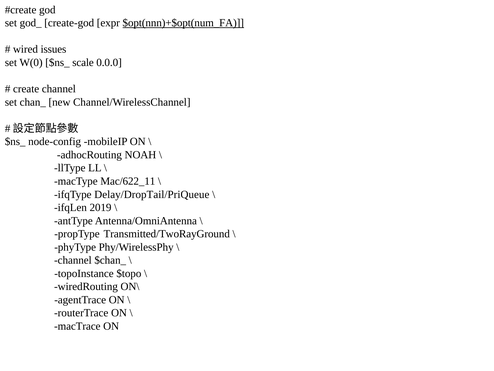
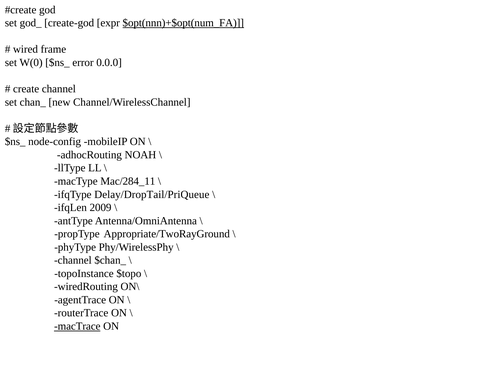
issues: issues -> frame
scale: scale -> error
Mac/622_11: Mac/622_11 -> Mac/284_11
2019: 2019 -> 2009
Transmitted/TwoRayGround: Transmitted/TwoRayGround -> Appropriate/TwoRayGround
macTrace underline: none -> present
